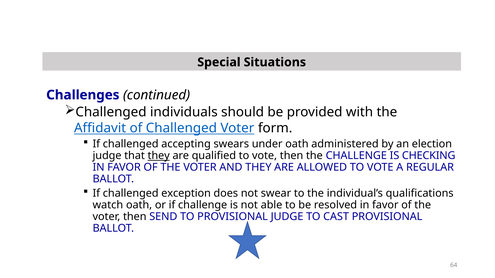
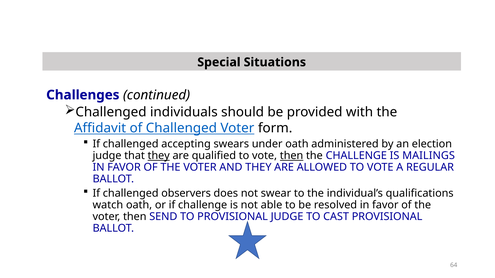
then at (292, 156) underline: none -> present
CHECKING: CHECKING -> MAILINGS
exception: exception -> observers
